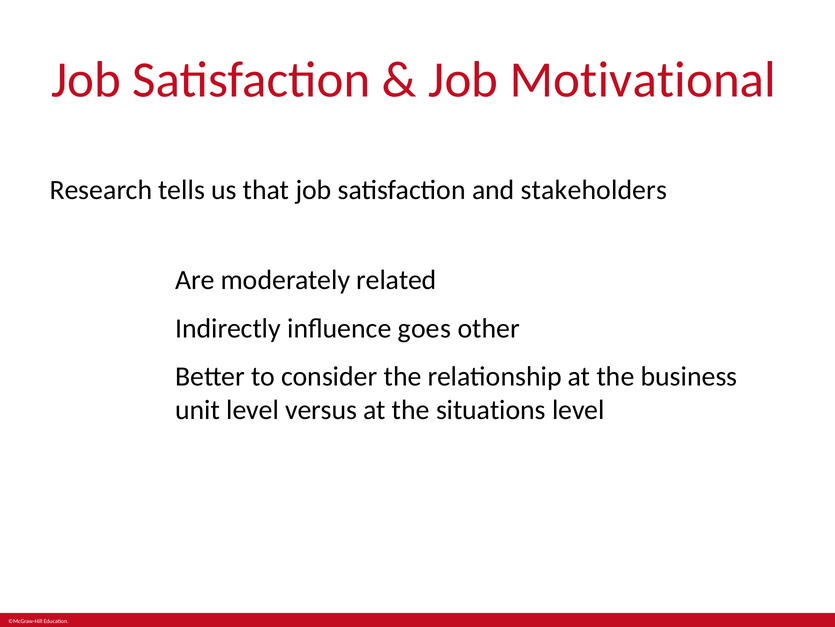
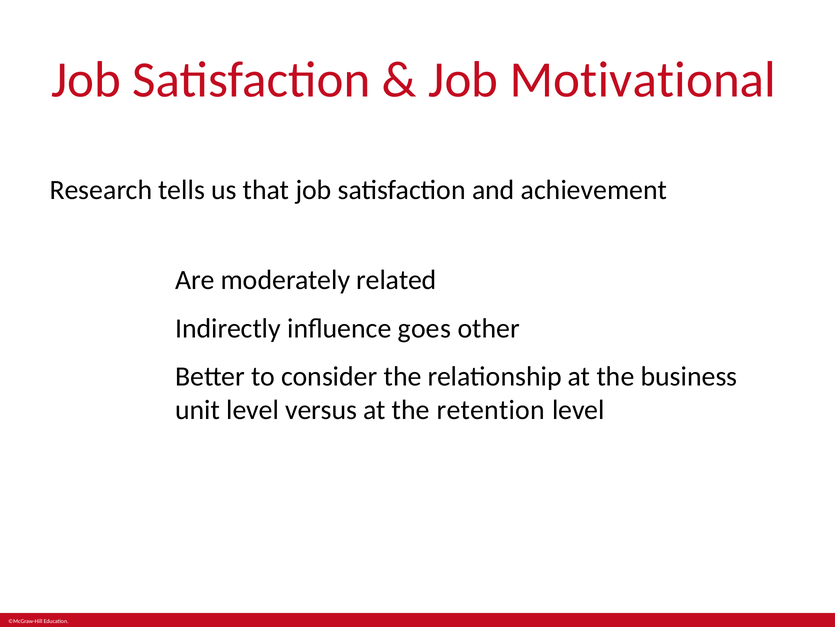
stakeholders: stakeholders -> achievement
situations: situations -> retention
